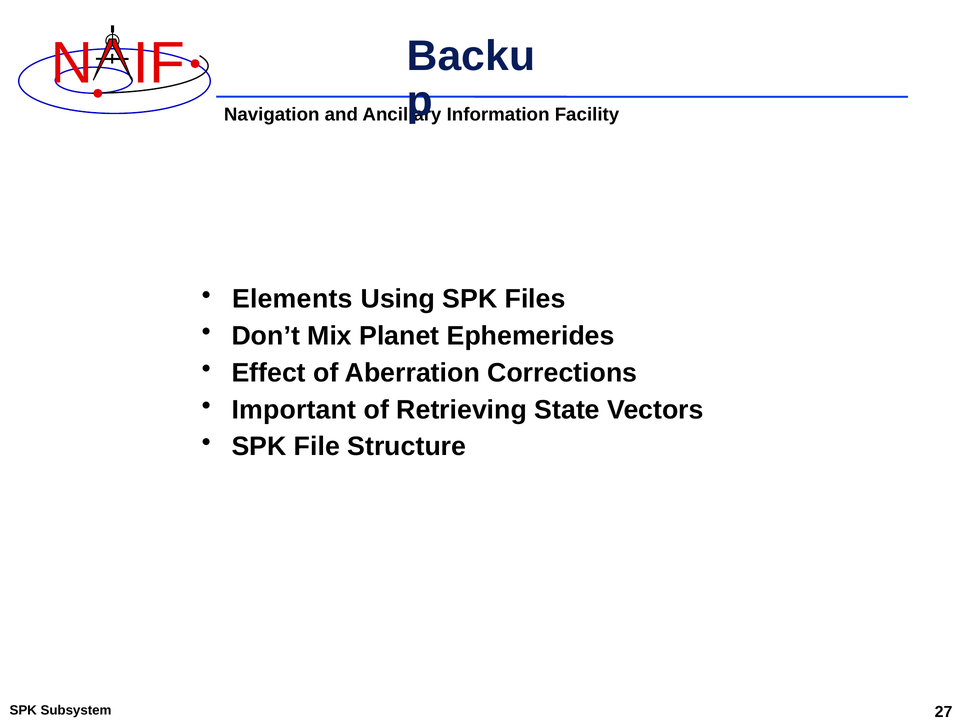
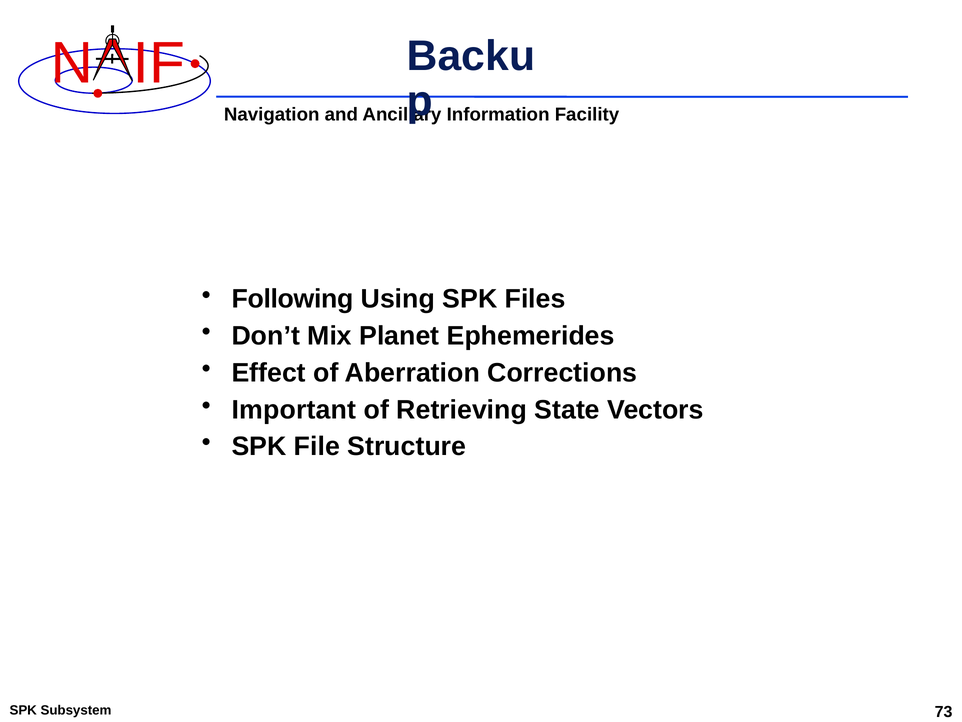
Elements: Elements -> Following
27: 27 -> 73
